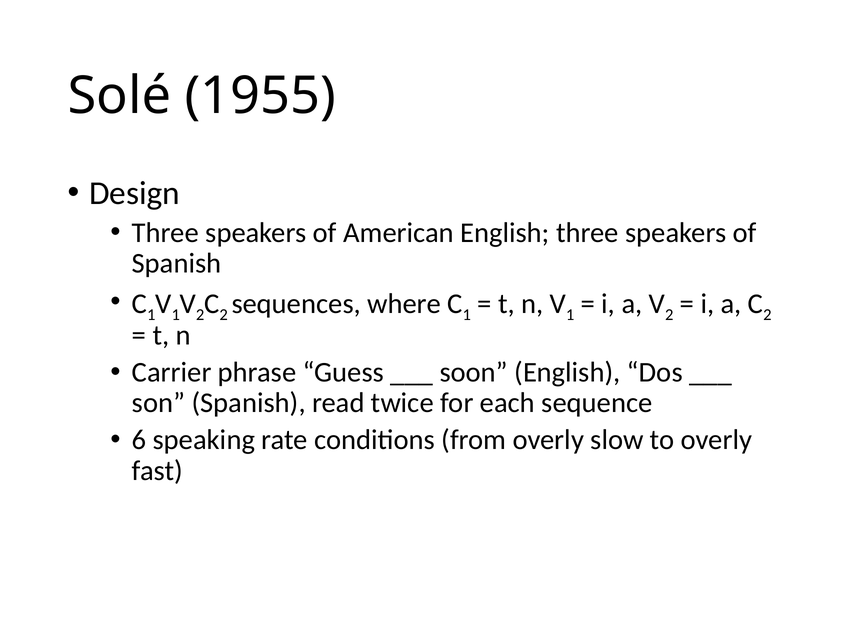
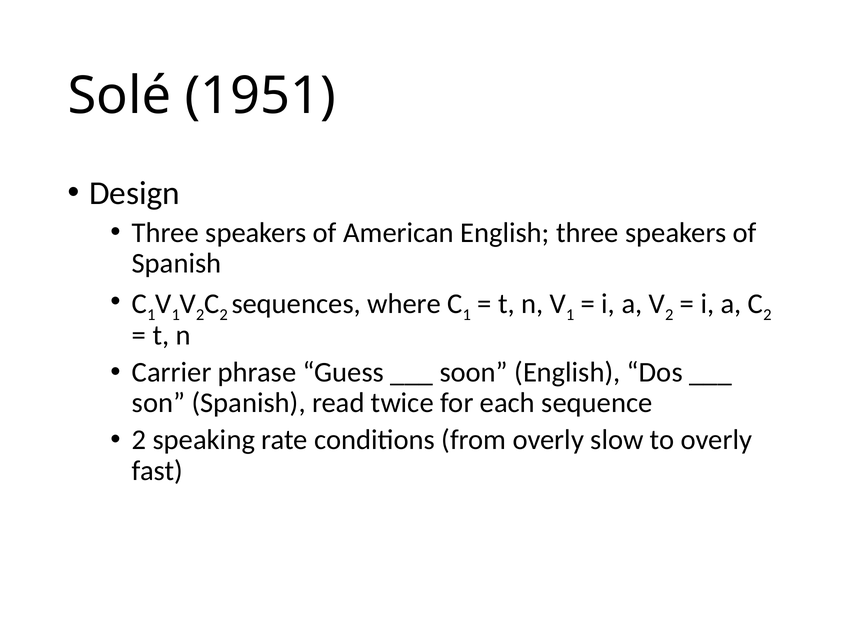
1955: 1955 -> 1951
6 at (139, 440): 6 -> 2
